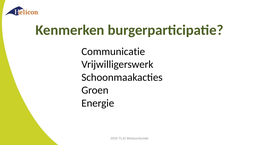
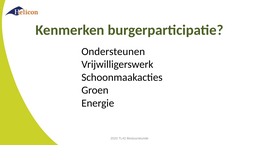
Communicatie: Communicatie -> Ondersteunen
